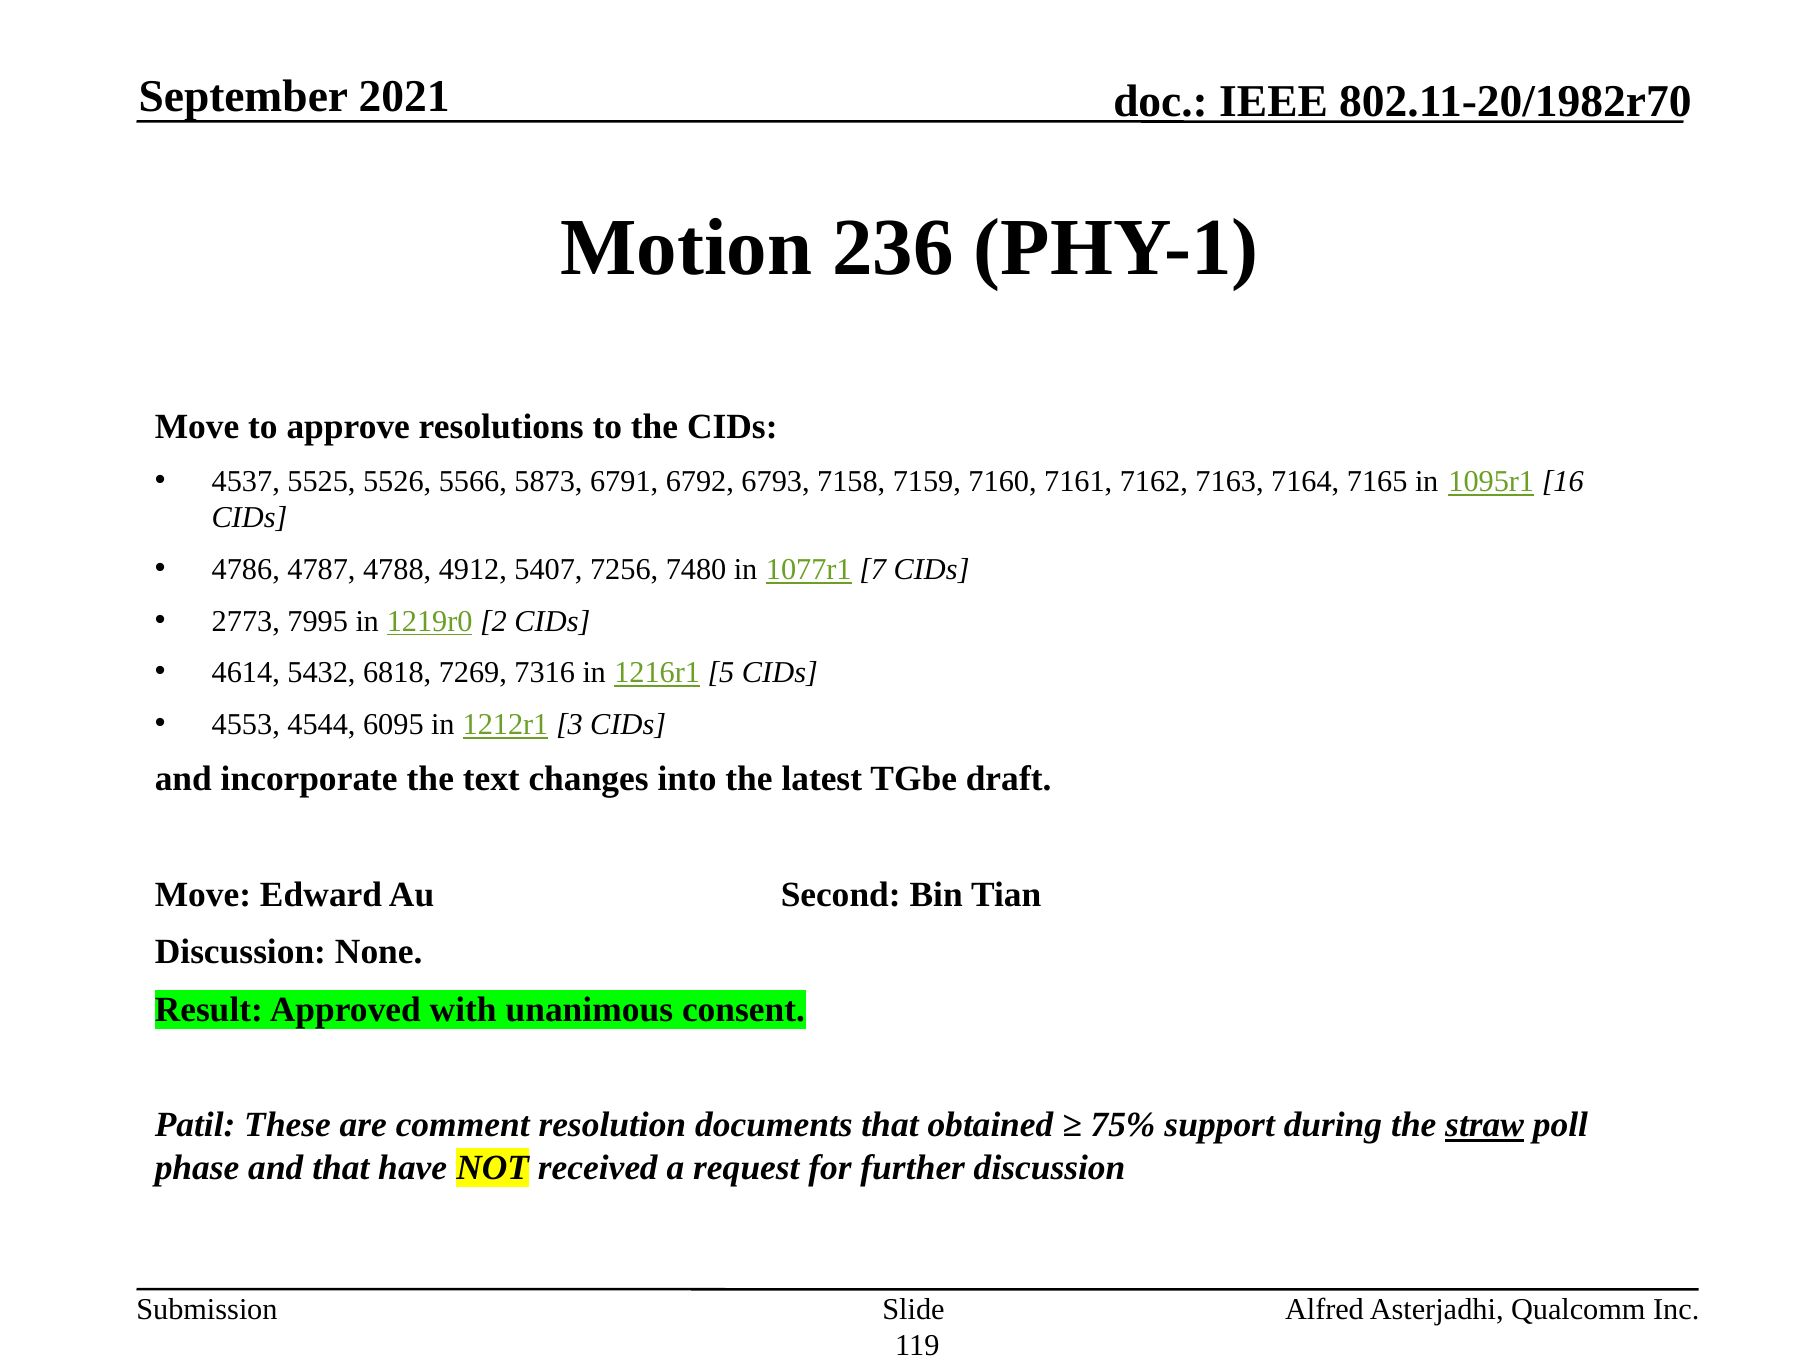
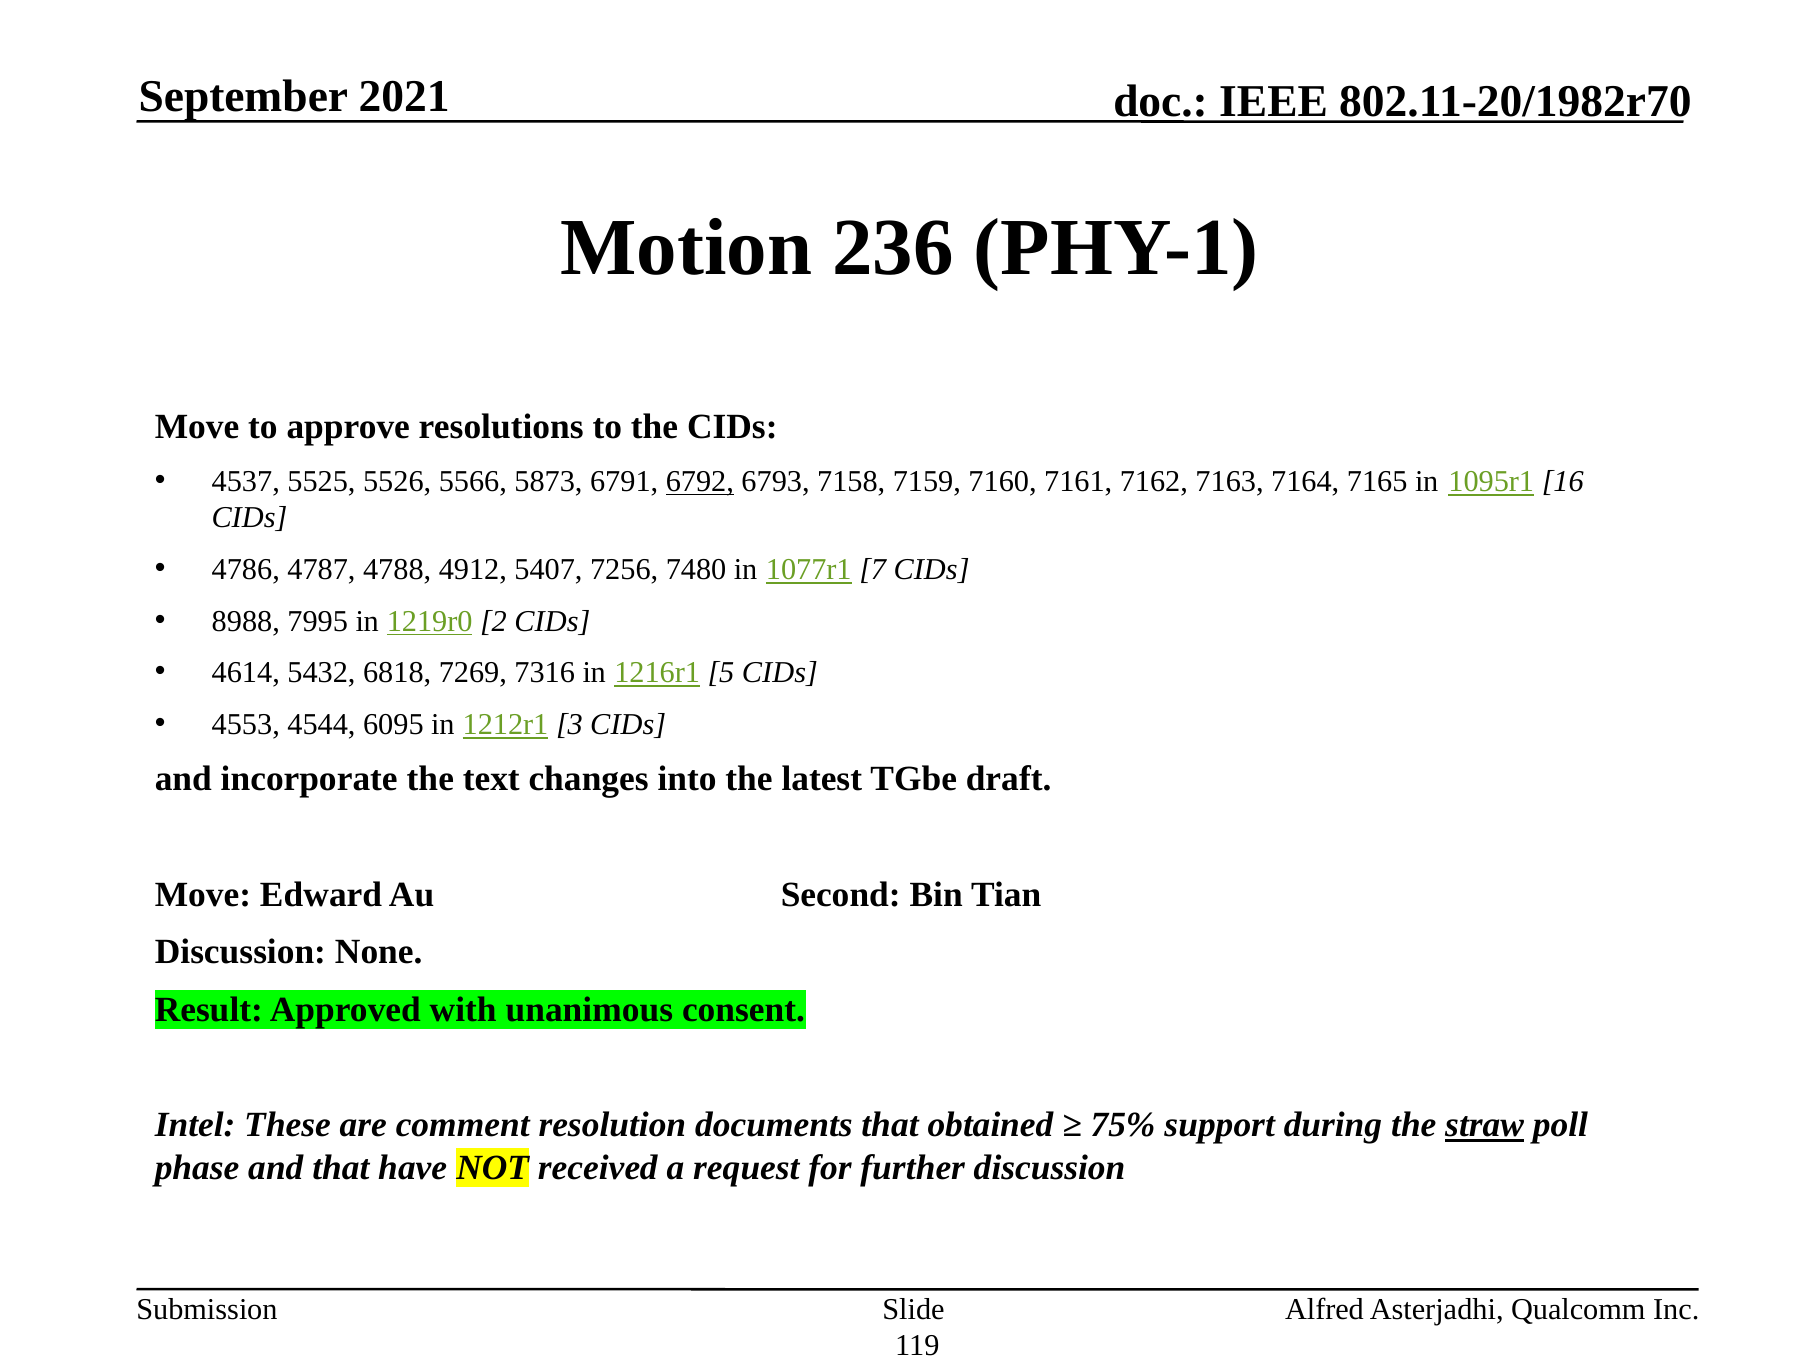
6792 underline: none -> present
2773: 2773 -> 8988
Patil: Patil -> Intel
